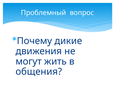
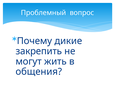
движения: движения -> закрепить
